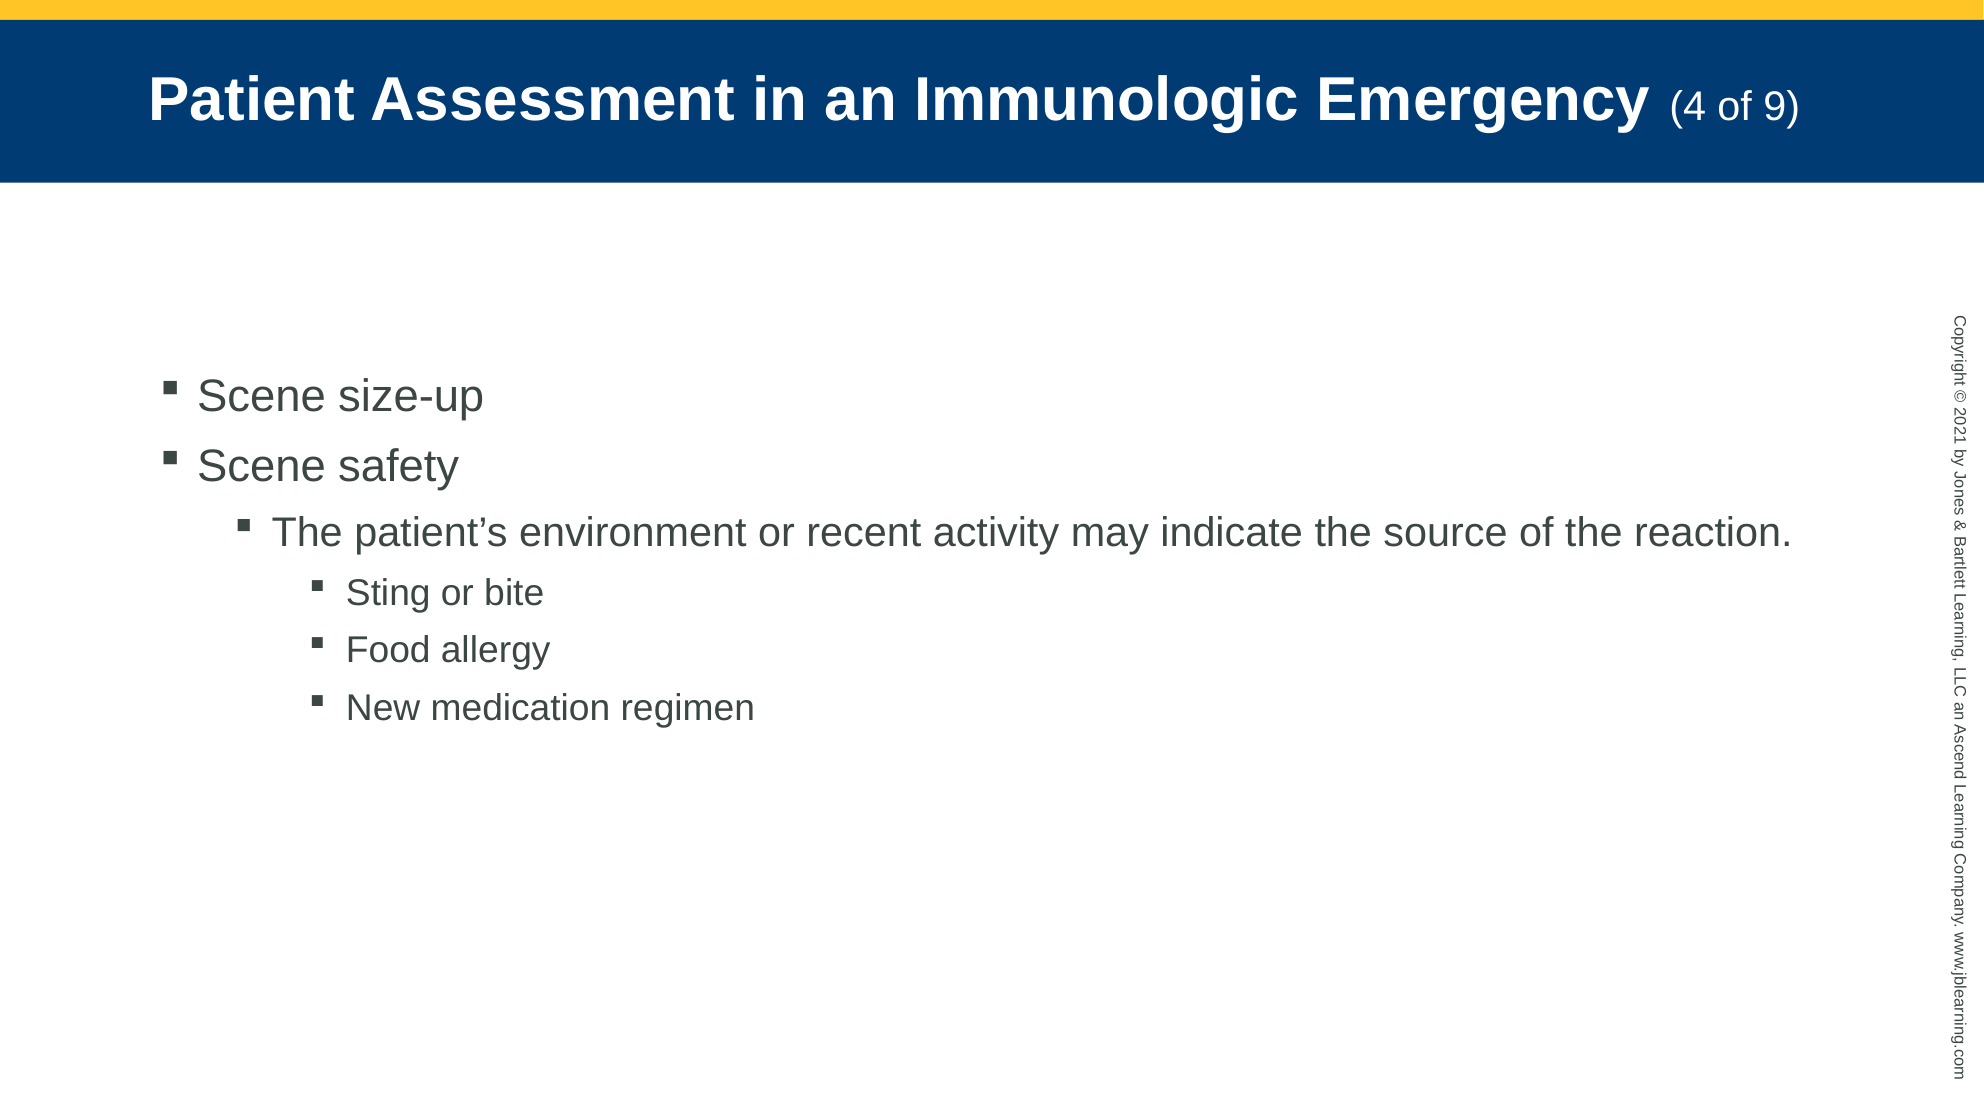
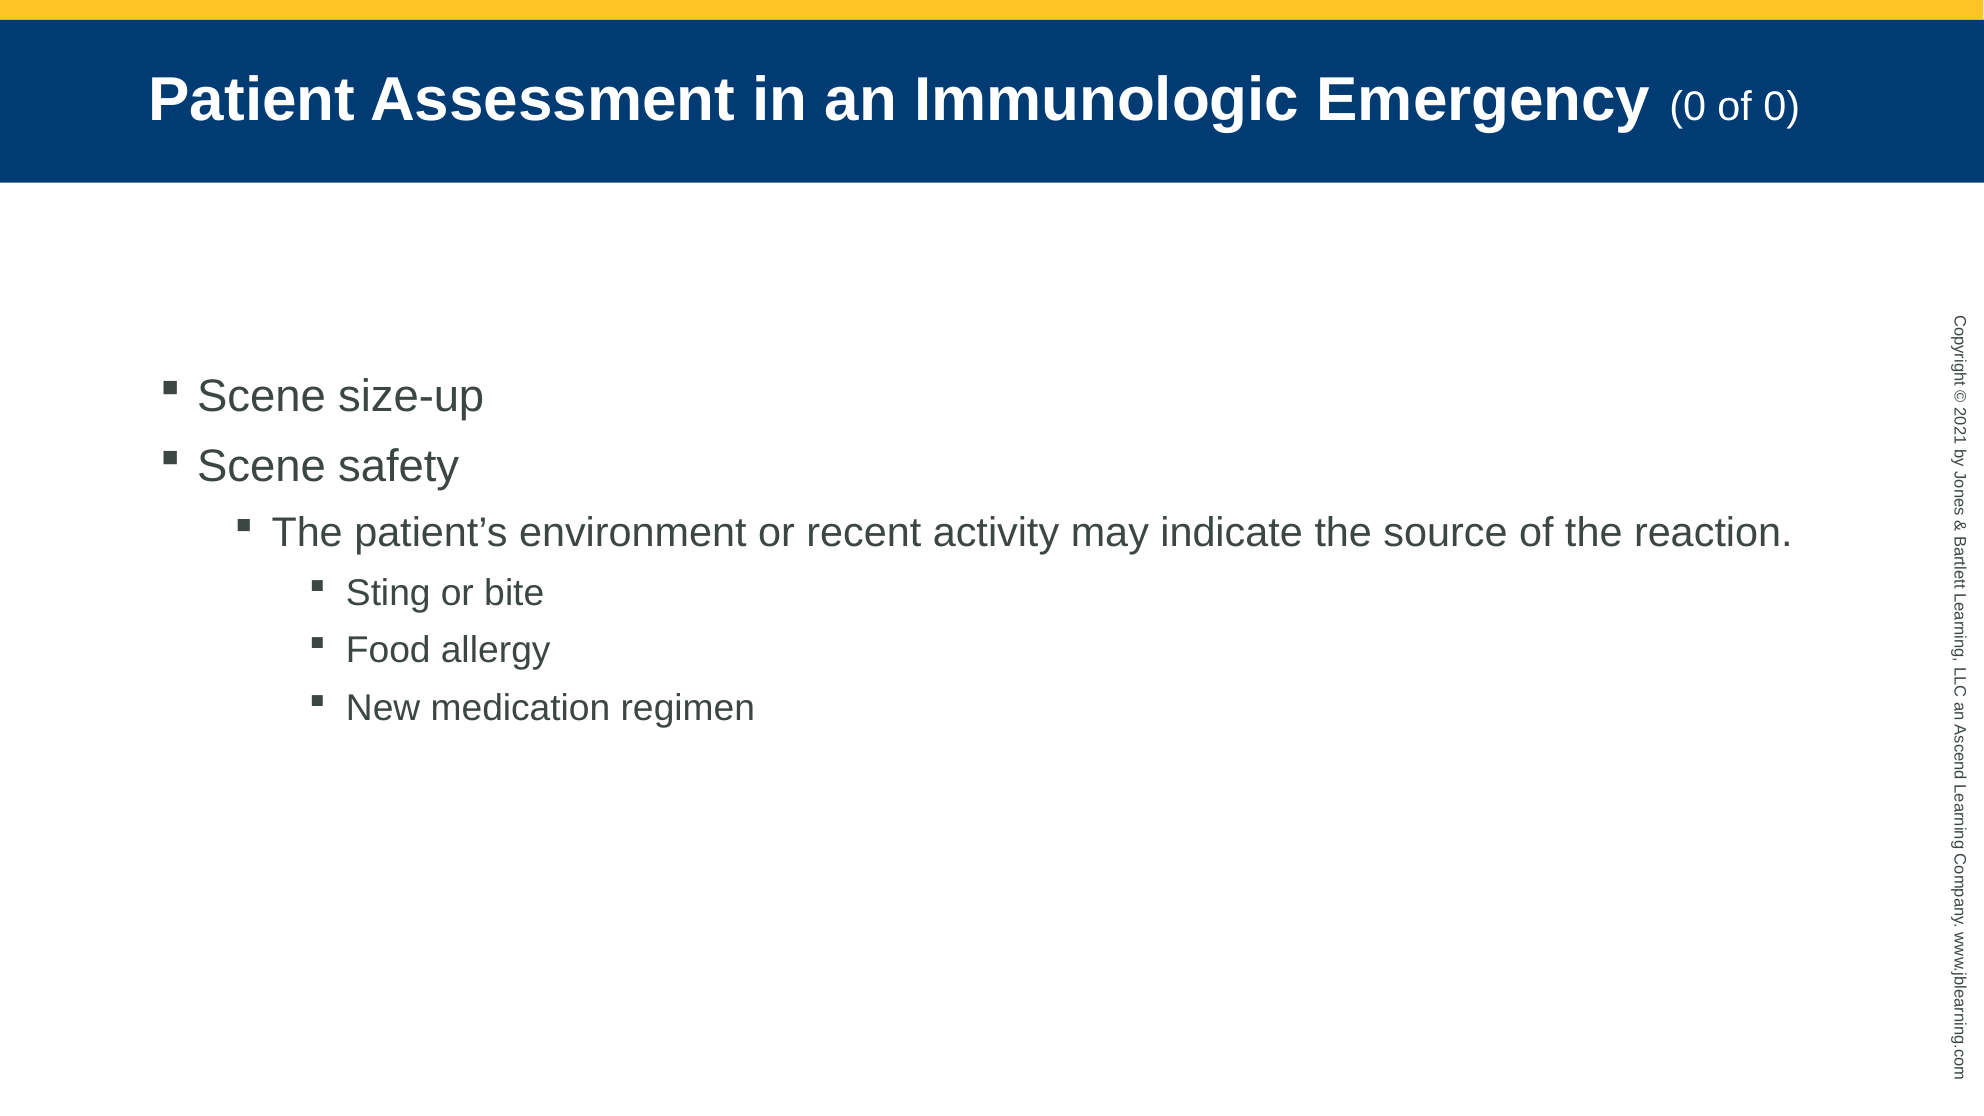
Emergency 4: 4 -> 0
of 9: 9 -> 0
